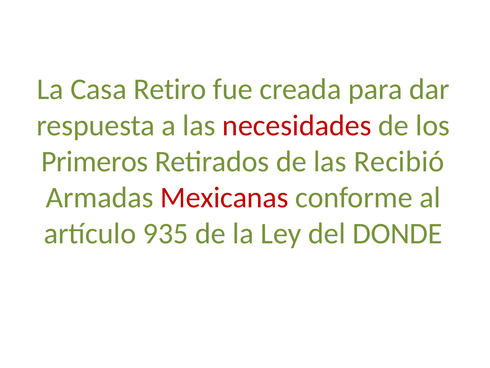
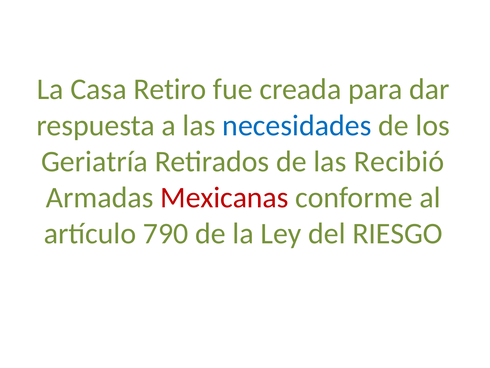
necesidades colour: red -> blue
Primeros: Primeros -> Geriatría
935: 935 -> 790
DONDE: DONDE -> RIESGO
